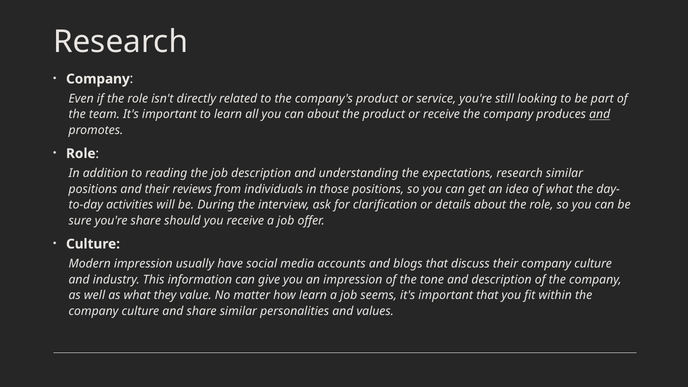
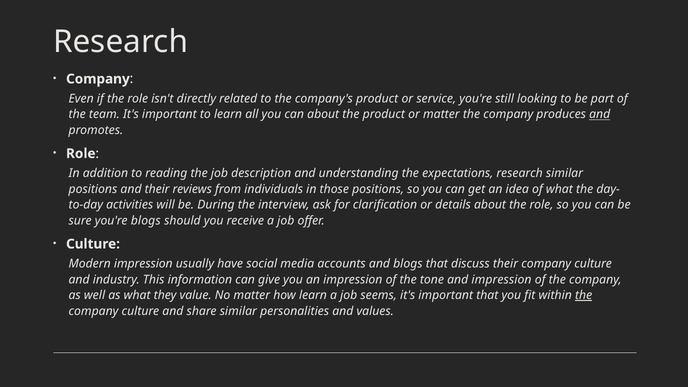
or receive: receive -> matter
you're share: share -> blogs
and description: description -> impression
the at (584, 295) underline: none -> present
